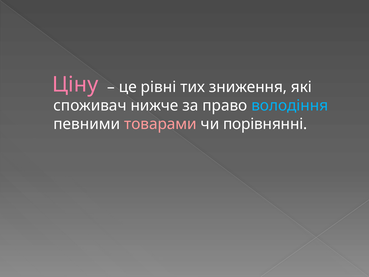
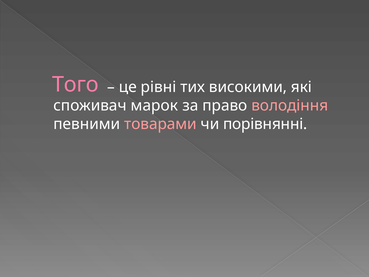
Ціну: Ціну -> Того
зниження: зниження -> високими
нижче: нижче -> марок
володіння colour: light blue -> pink
